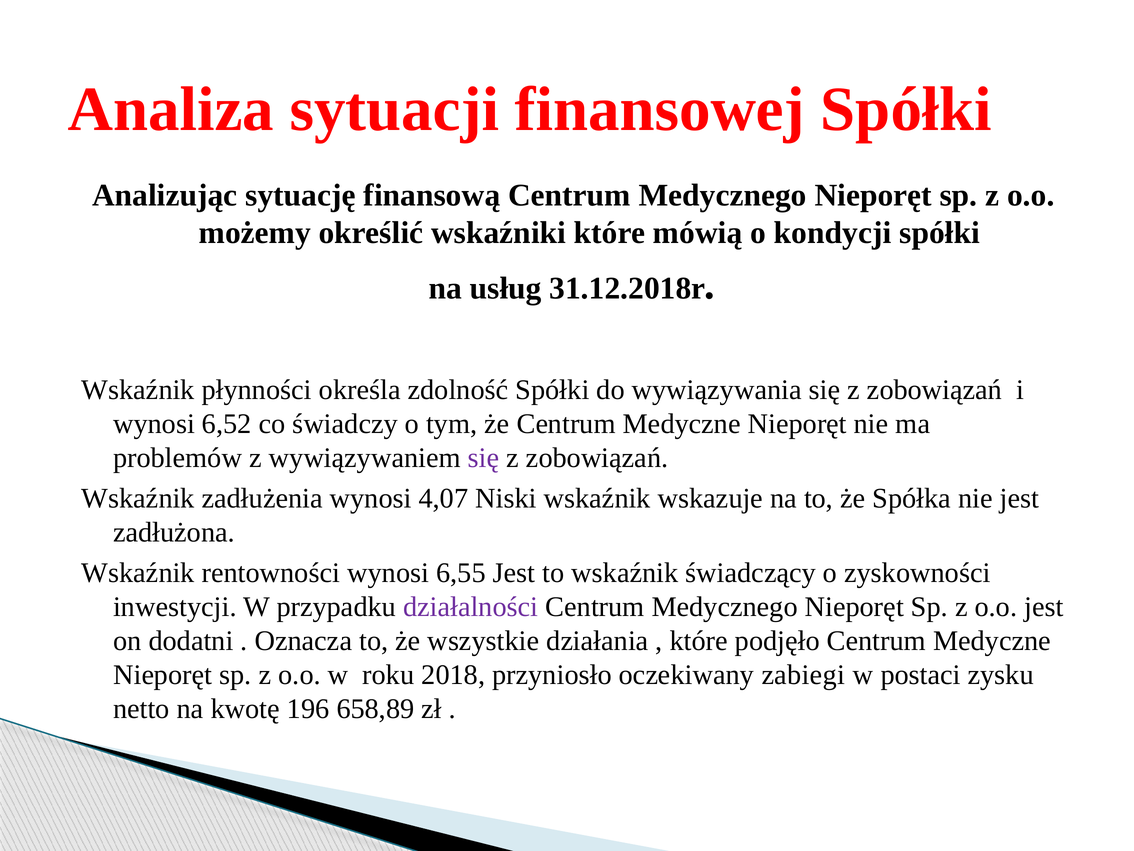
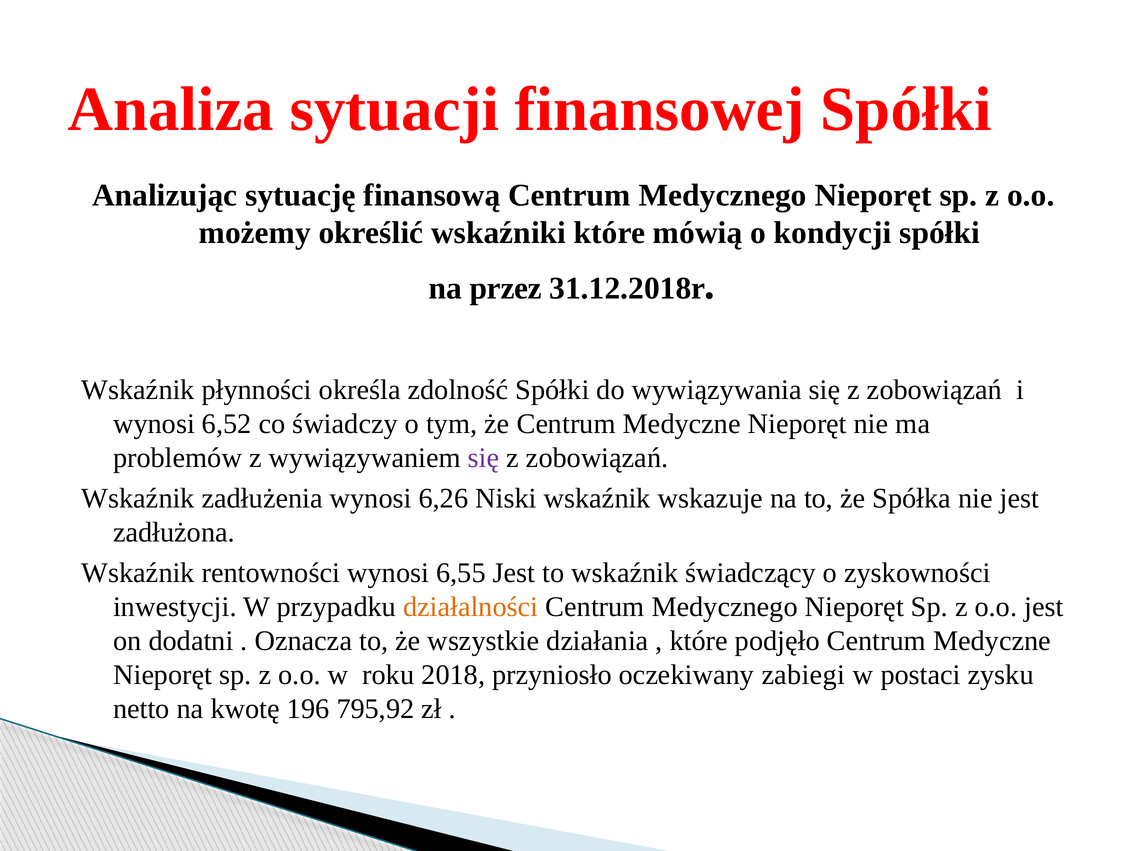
usług: usług -> przez
4,07: 4,07 -> 6,26
działalności colour: purple -> orange
658,89: 658,89 -> 795,92
